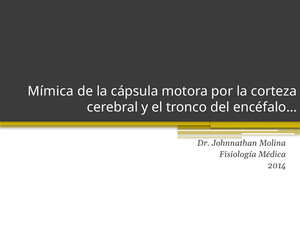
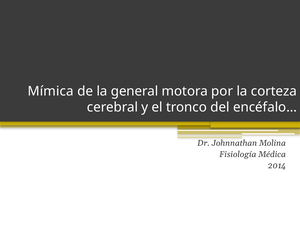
cápsula: cápsula -> general
